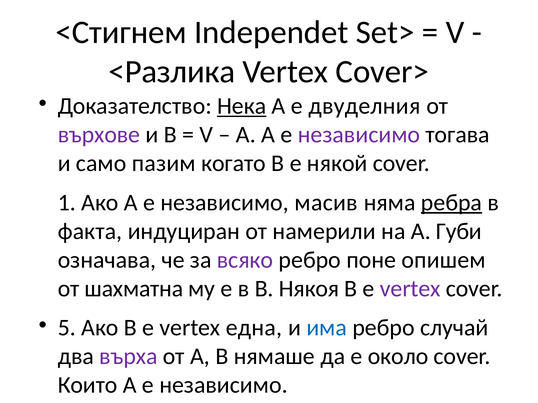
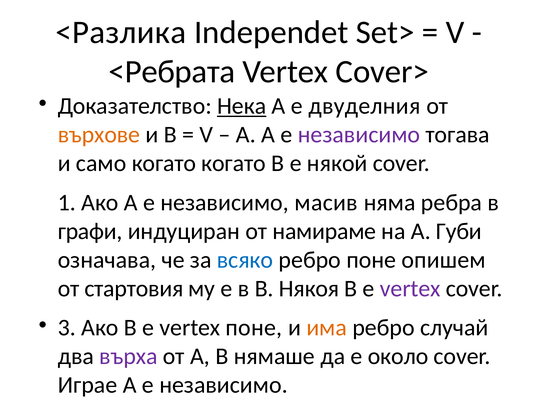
<Стигнем: <Стигнем -> <Разлика
<Разлика: <Разлика -> <Ребрата
върхове colour: purple -> orange
само пазим: пазим -> когато
ребра underline: present -> none
факта: факта -> графи
намерили: намерили -> намираме
всяко colour: purple -> blue
шахматна: шахматна -> стартовия
5: 5 -> 3
vertex една: една -> поне
има colour: blue -> orange
Които: Които -> Играе
